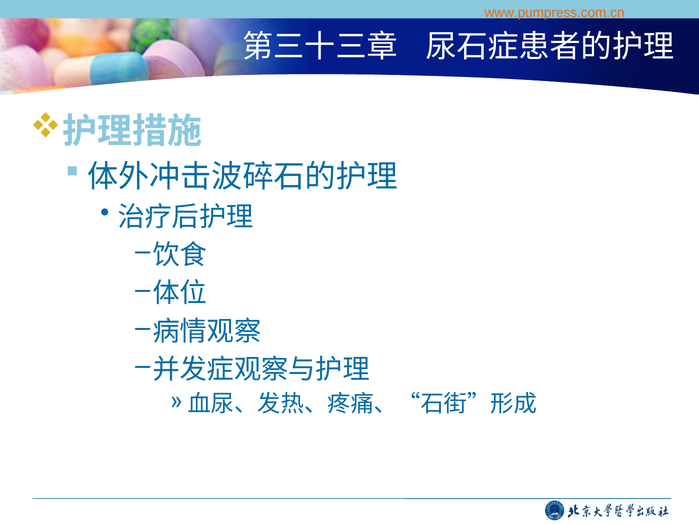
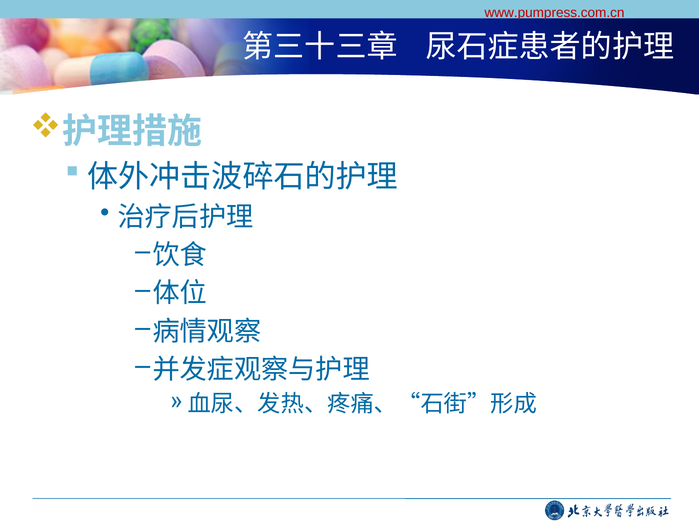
www.pumpress.com.cn colour: orange -> red
